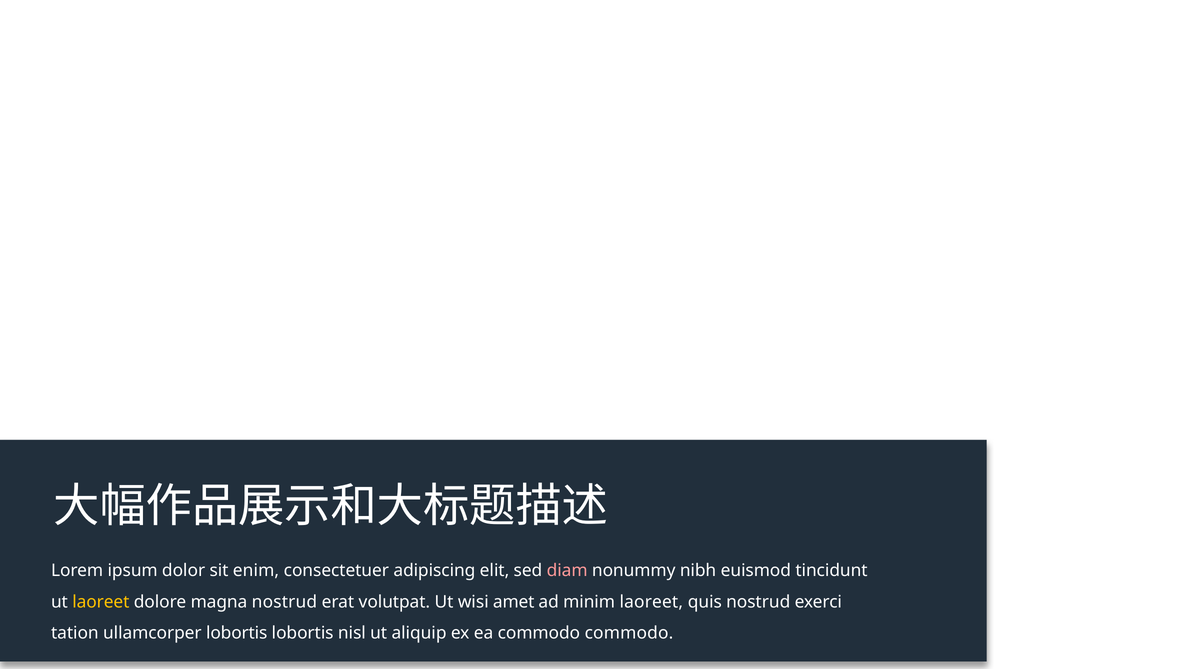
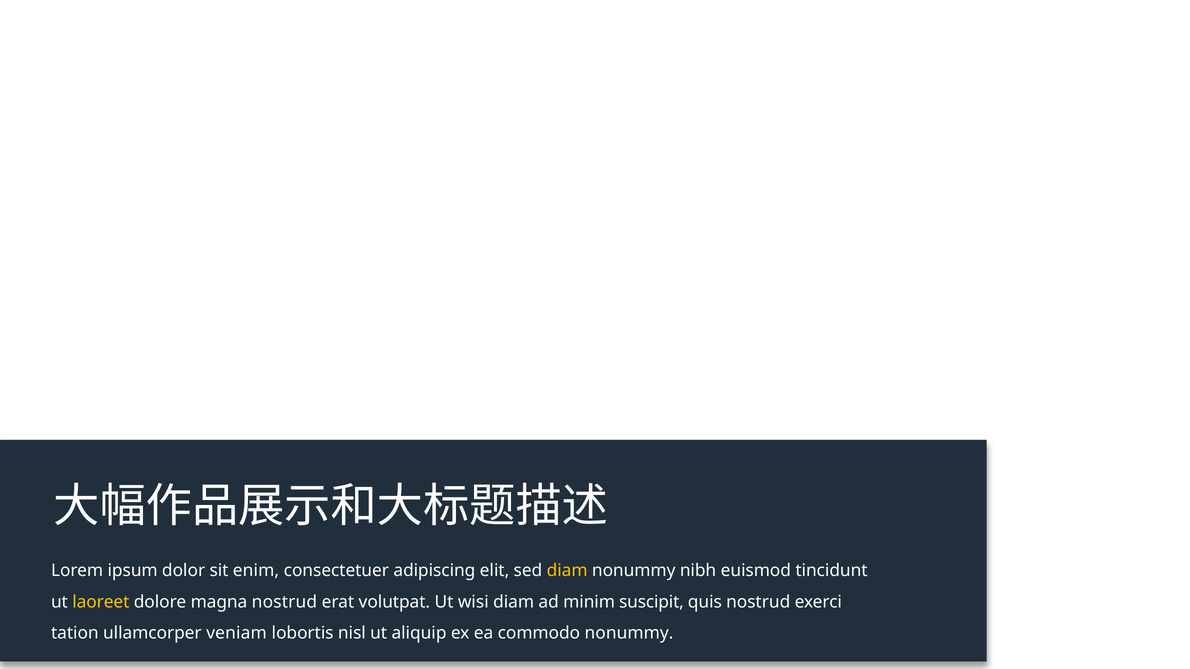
diam at (567, 571) colour: pink -> yellow
wisi amet: amet -> diam
minim laoreet: laoreet -> suscipit
ullamcorper lobortis: lobortis -> veniam
commodo commodo: commodo -> nonummy
